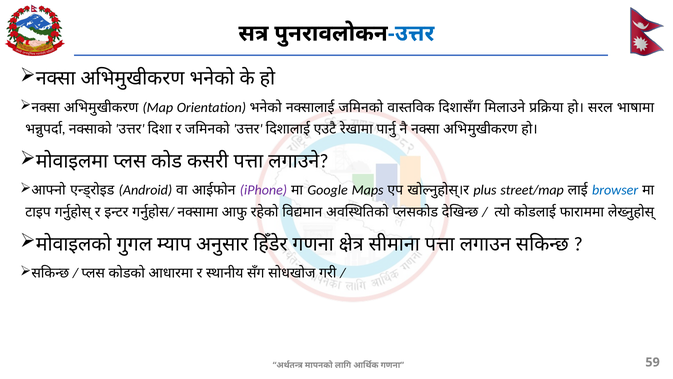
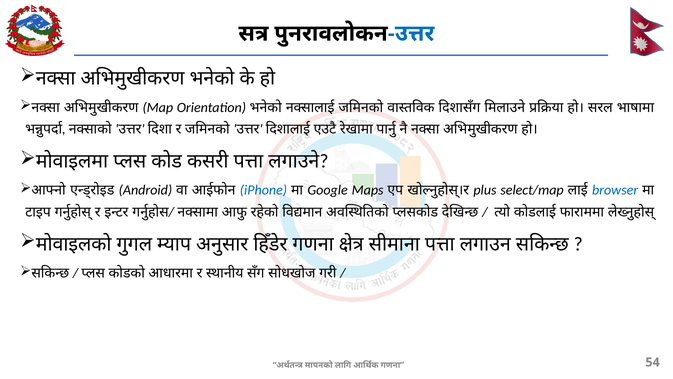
iPhone colour: purple -> blue
street/map: street/map -> select/map
59: 59 -> 54
